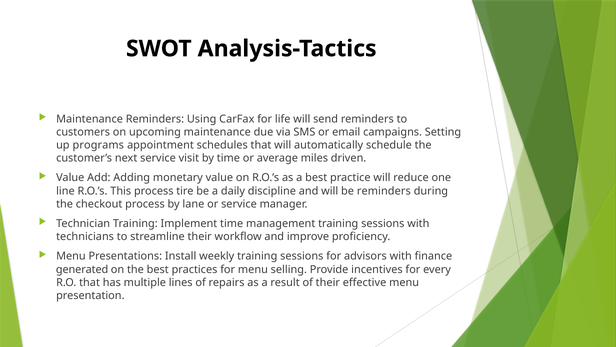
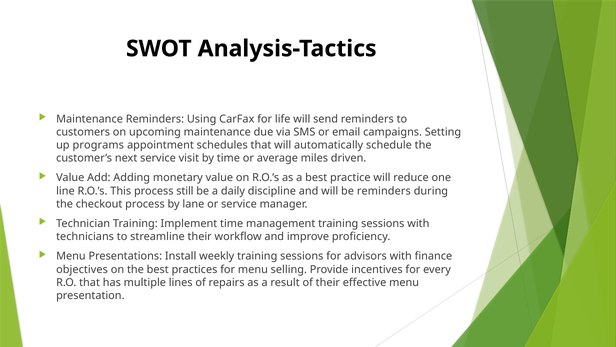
tire: tire -> still
generated: generated -> objectives
